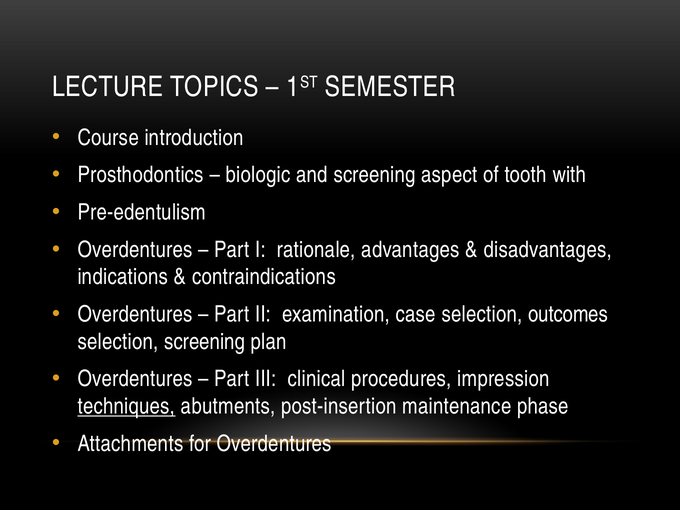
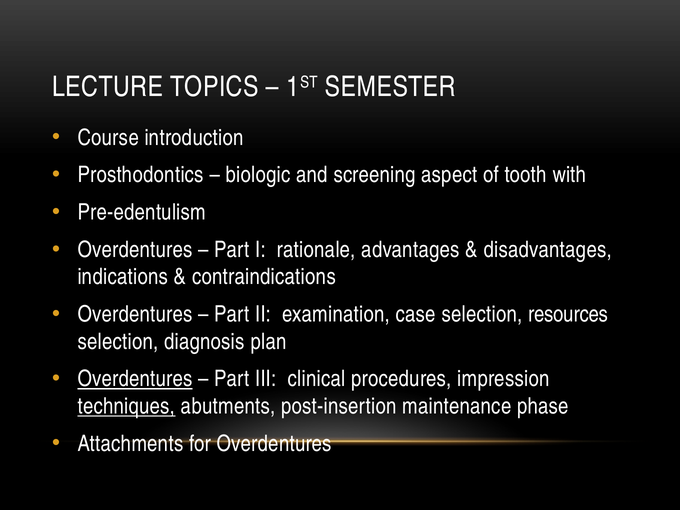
outcomes: outcomes -> resources
selection screening: screening -> diagnosis
Overdentures at (135, 379) underline: none -> present
